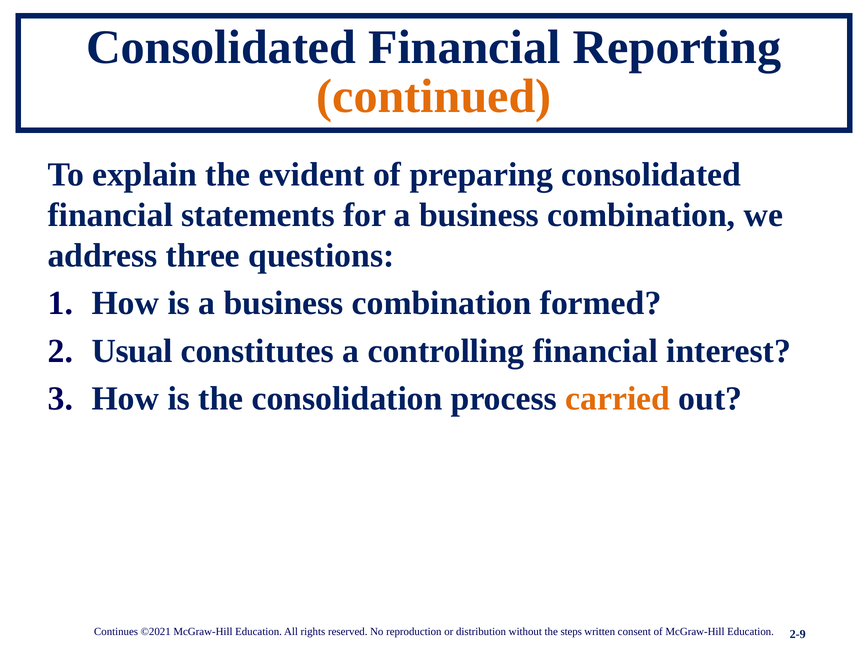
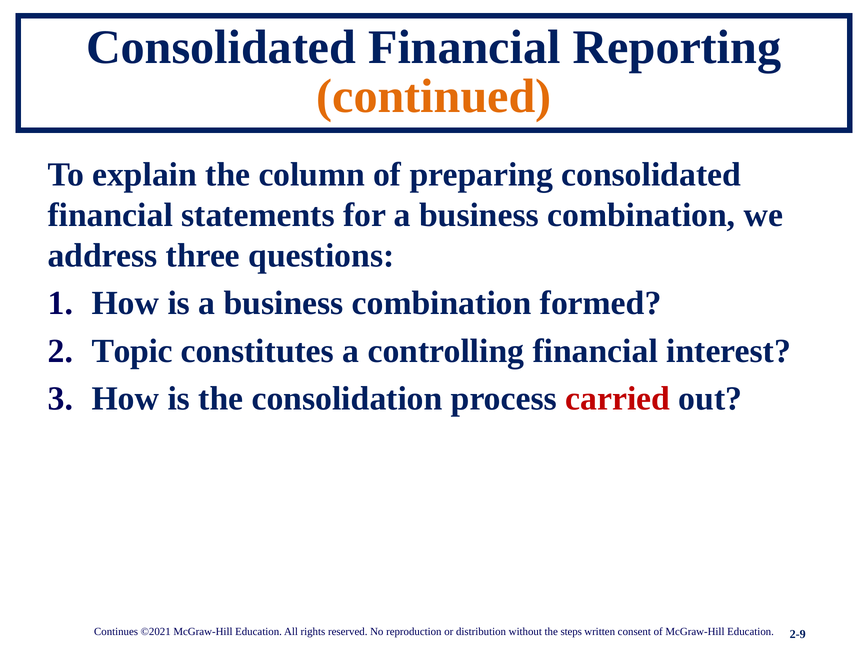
evident: evident -> column
Usual: Usual -> Topic
carried colour: orange -> red
